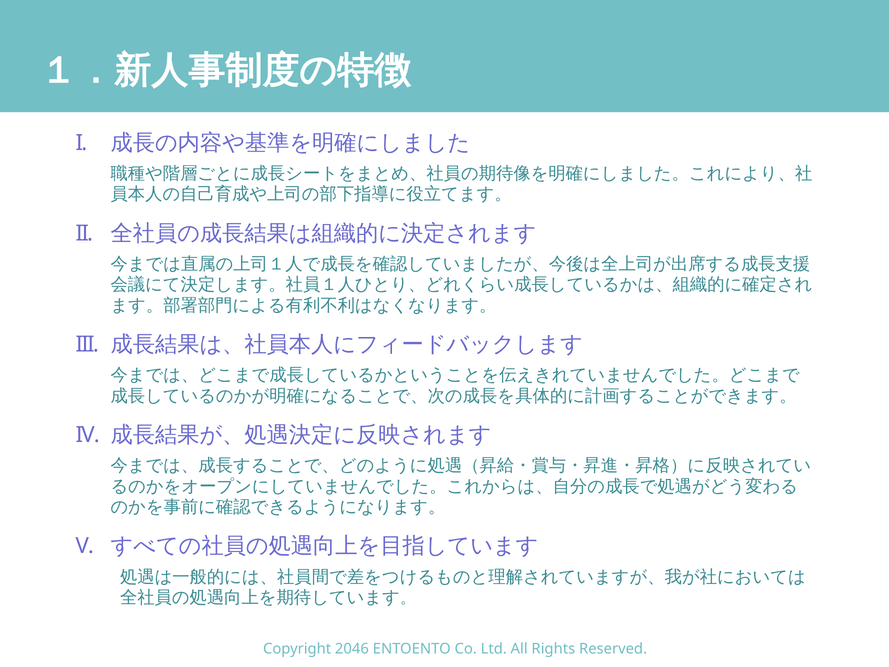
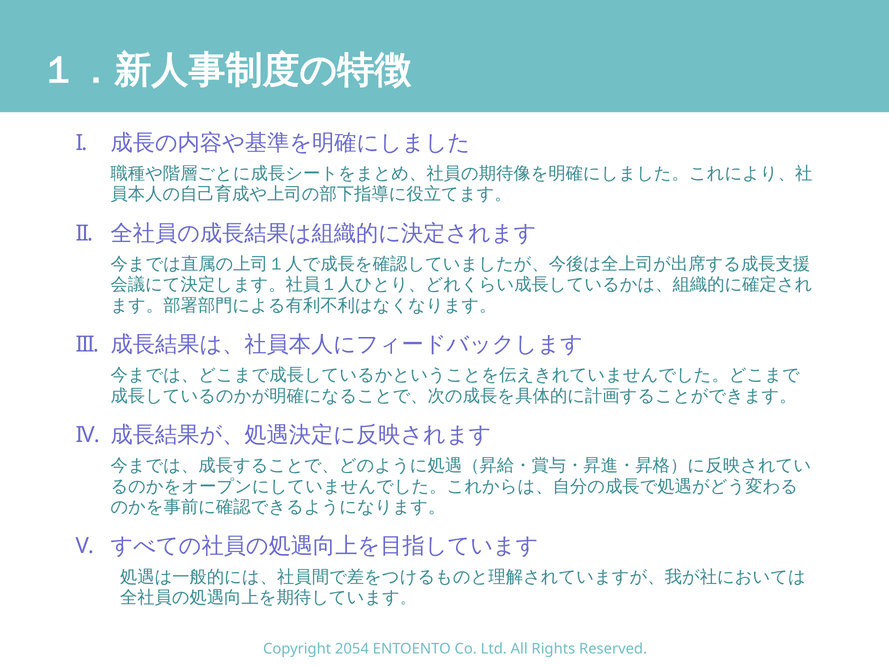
2046: 2046 -> 2054
